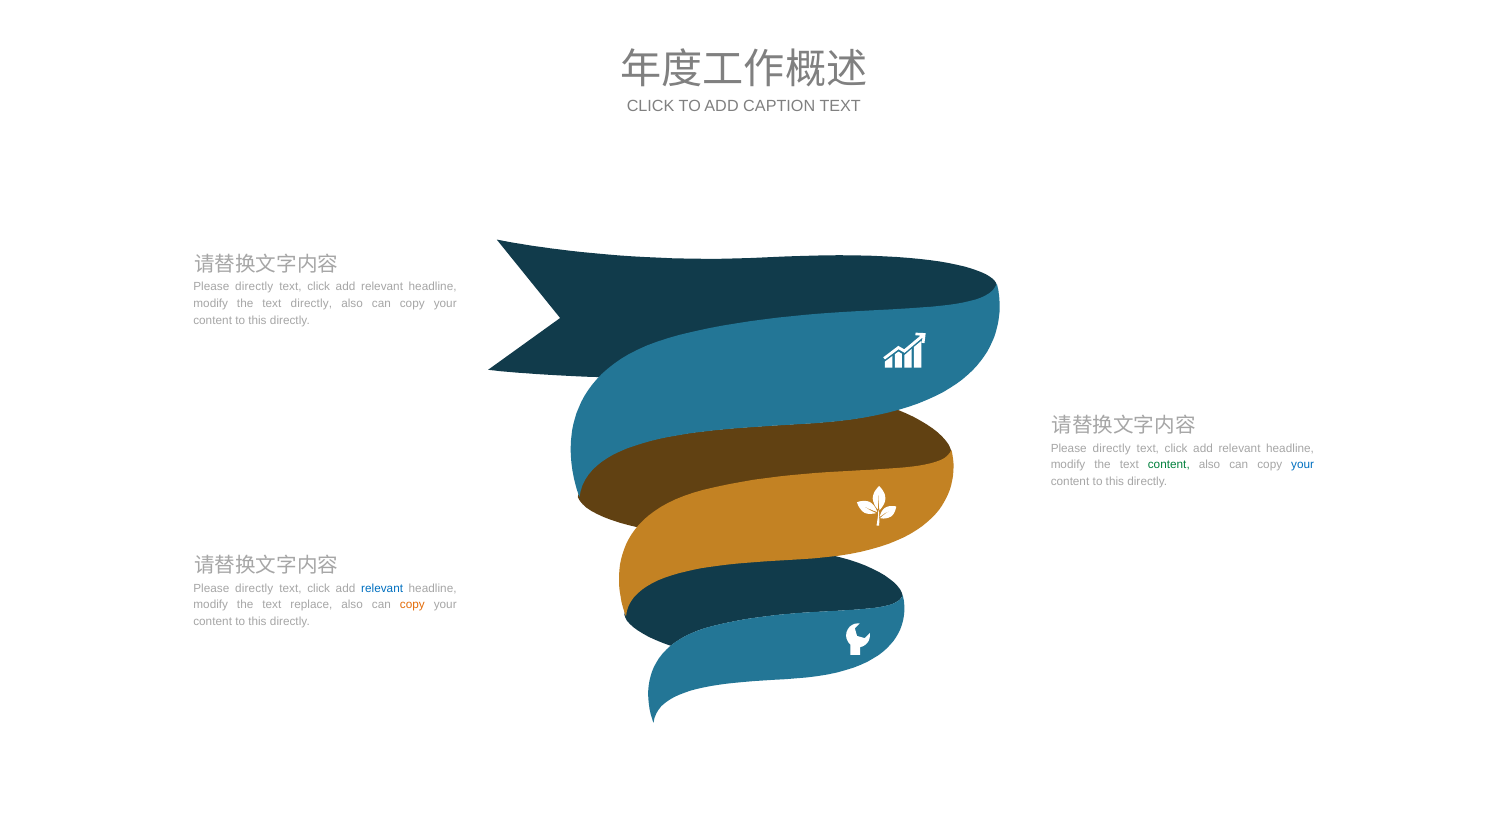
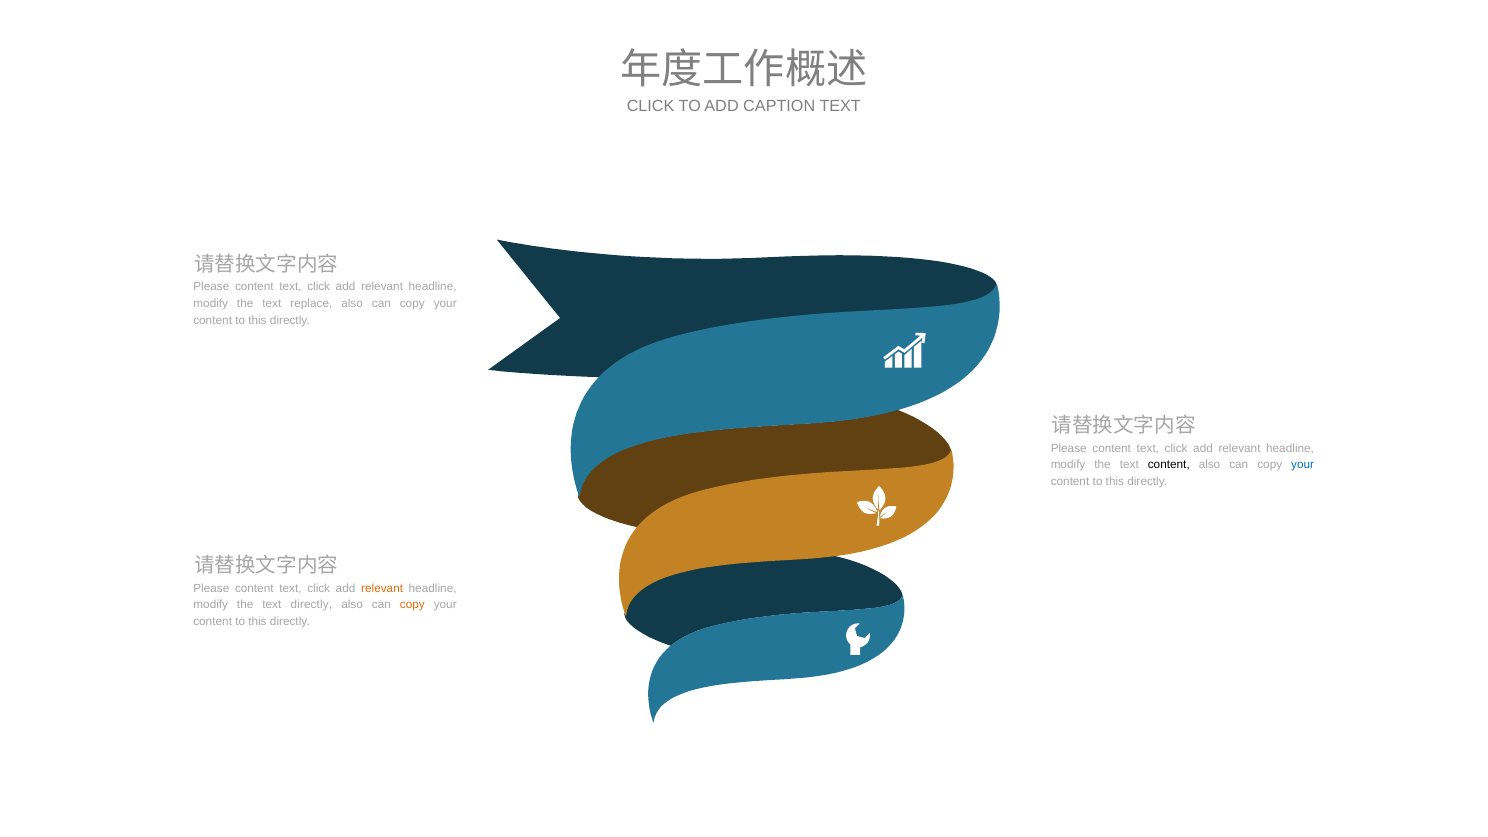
directly at (254, 287): directly -> content
text directly: directly -> replace
directly at (1112, 448): directly -> content
content at (1169, 465) colour: green -> black
directly at (254, 588): directly -> content
relevant at (382, 588) colour: blue -> orange
text replace: replace -> directly
